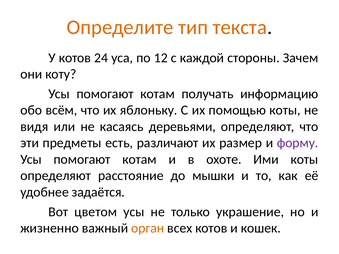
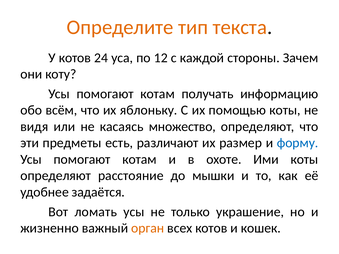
деревьями: деревьями -> множество
форму colour: purple -> blue
цветом: цветом -> ломать
